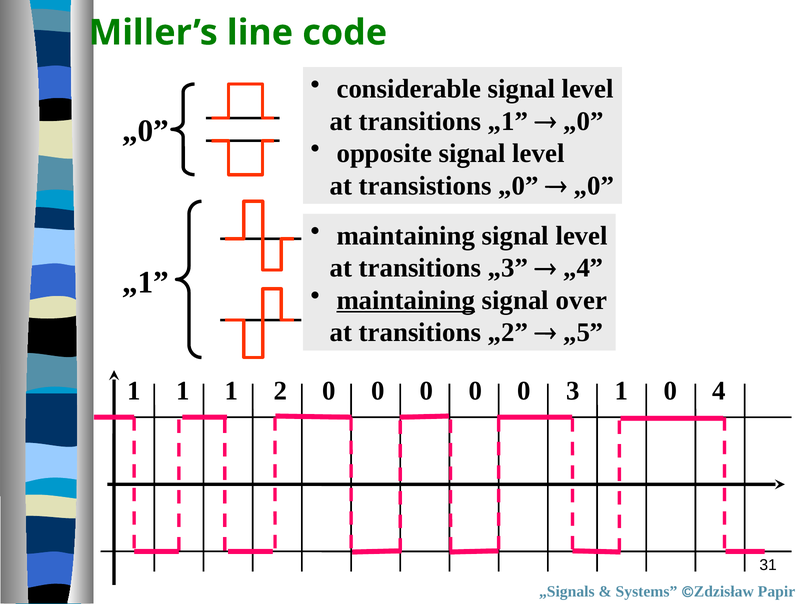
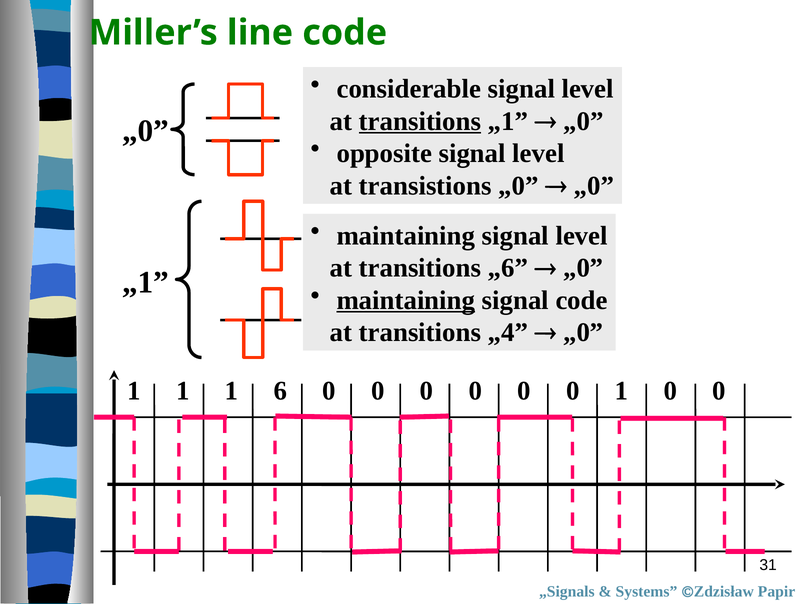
transitions at (420, 121) underline: none -> present
„3: „3 -> „6
„4 at (583, 268): „4 -> „0
signal over: over -> code
„2: „2 -> „4
„5 at (583, 332): „5 -> „0
2: 2 -> 6
3 at (573, 391): 3 -> 0
4 at (719, 391): 4 -> 0
